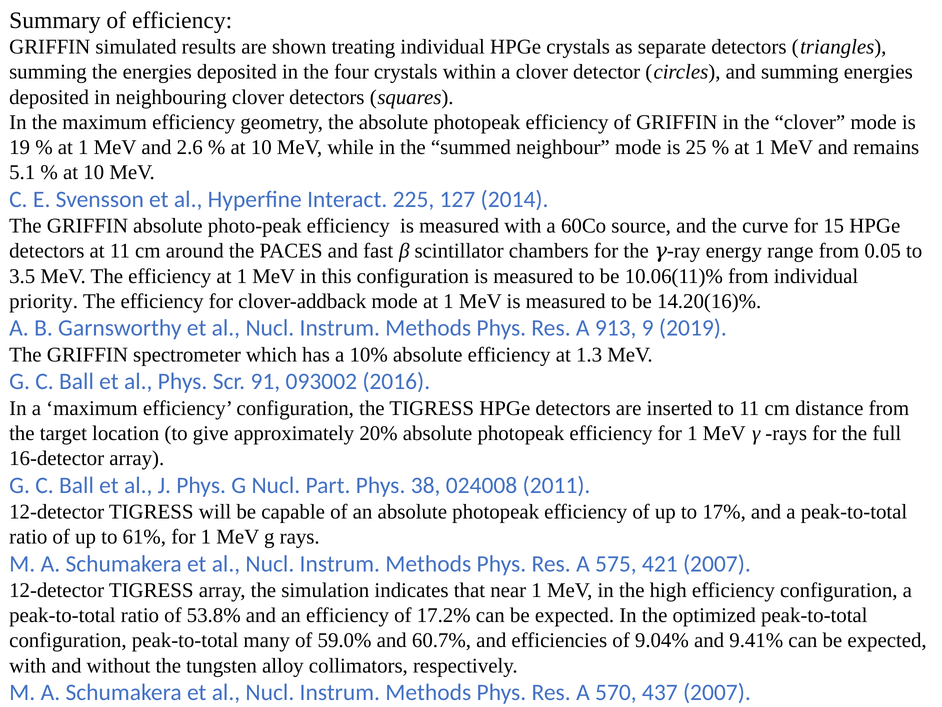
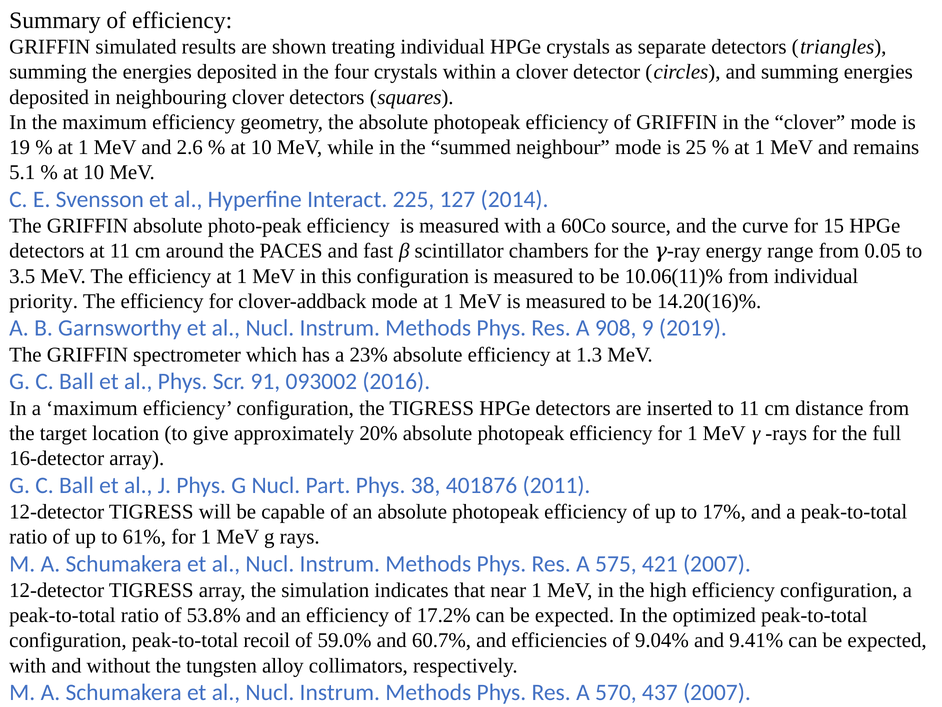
913: 913 -> 908
10%: 10% -> 23%
024008: 024008 -> 401876
many: many -> recoil
